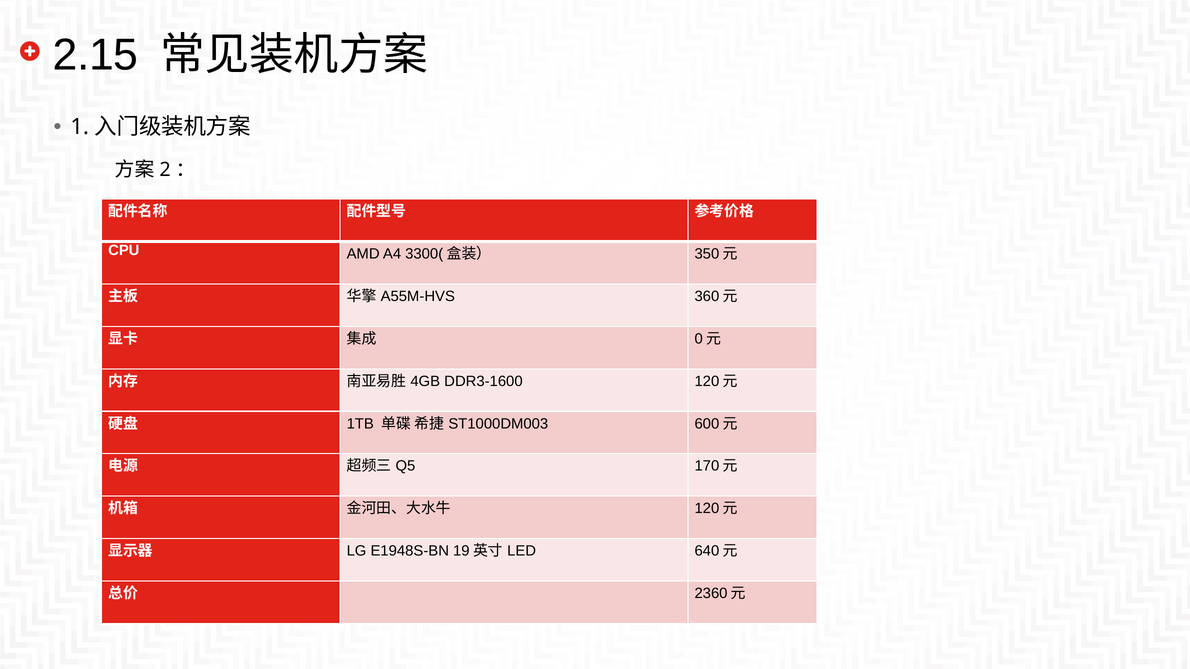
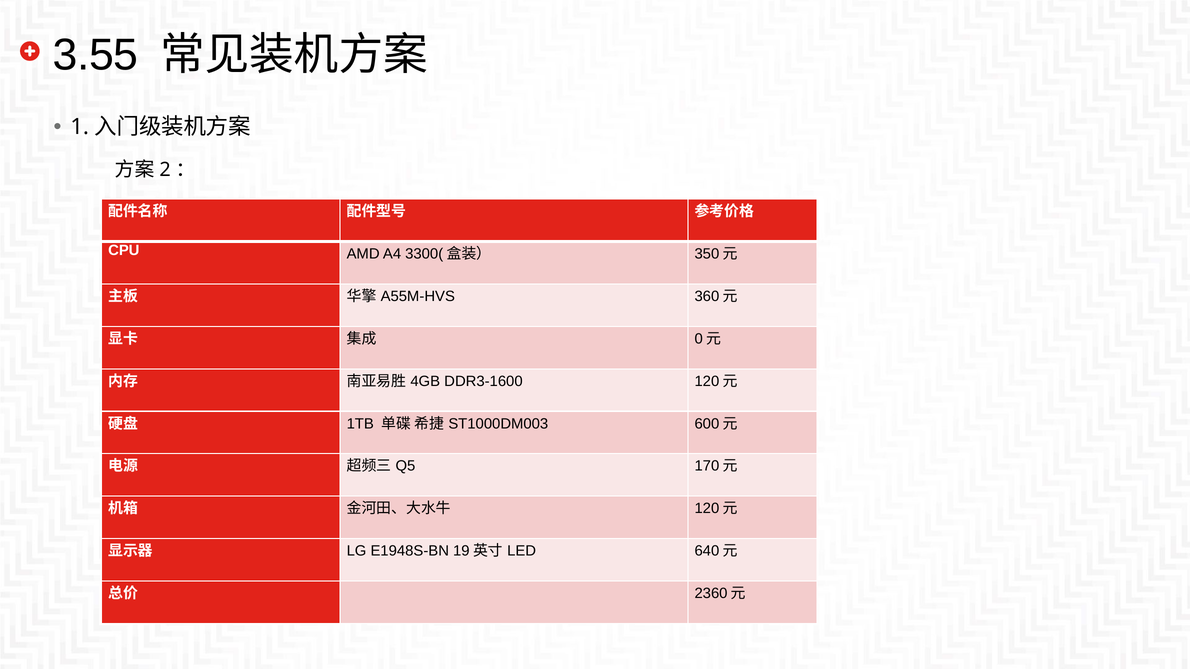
2.15: 2.15 -> 3.55
